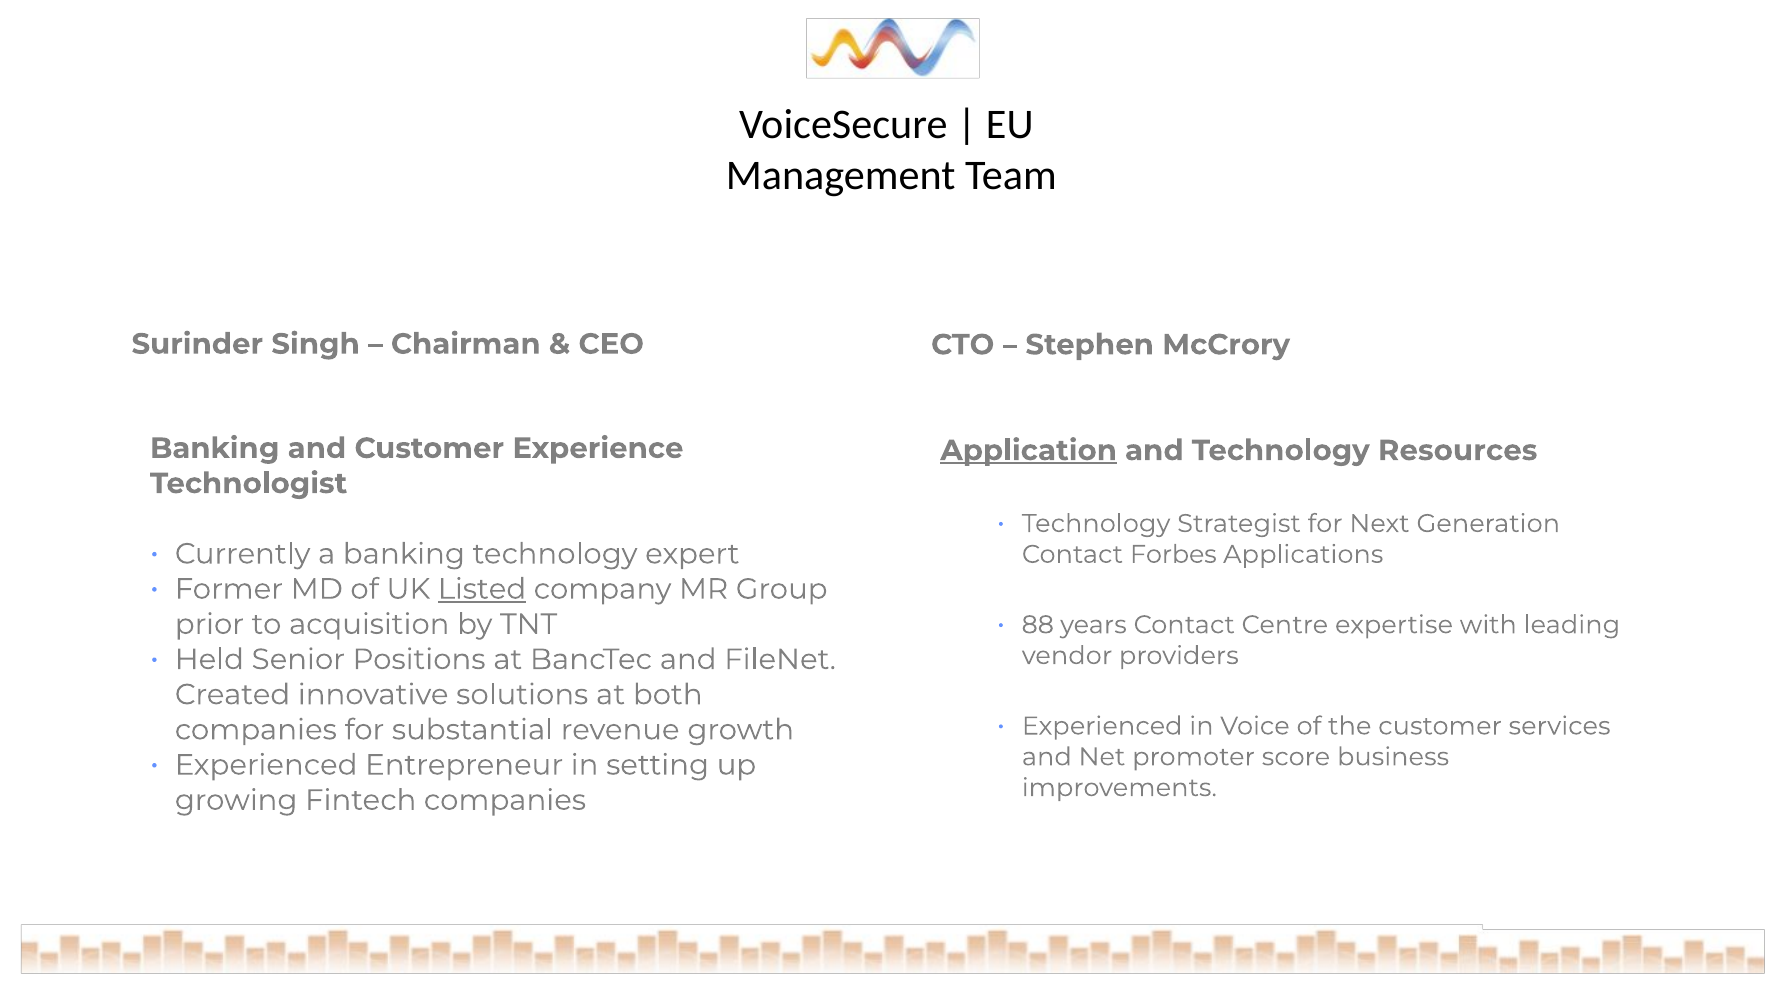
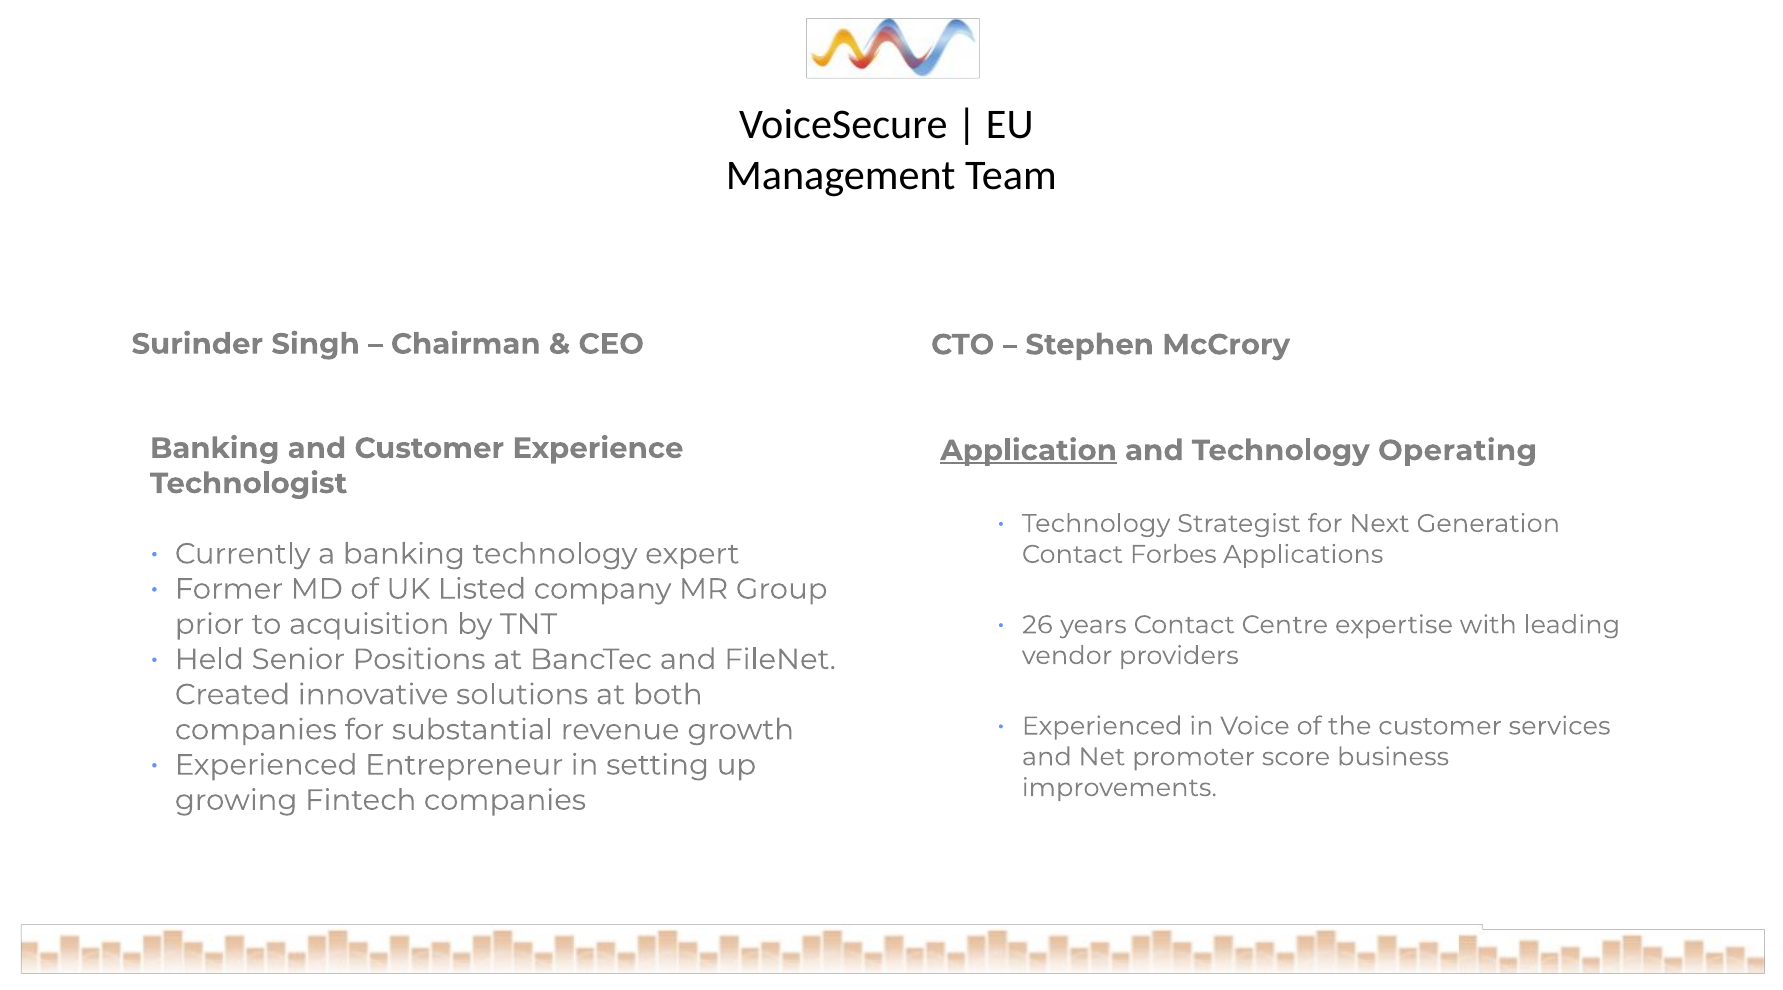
Resources: Resources -> Operating
Listed underline: present -> none
88: 88 -> 26
